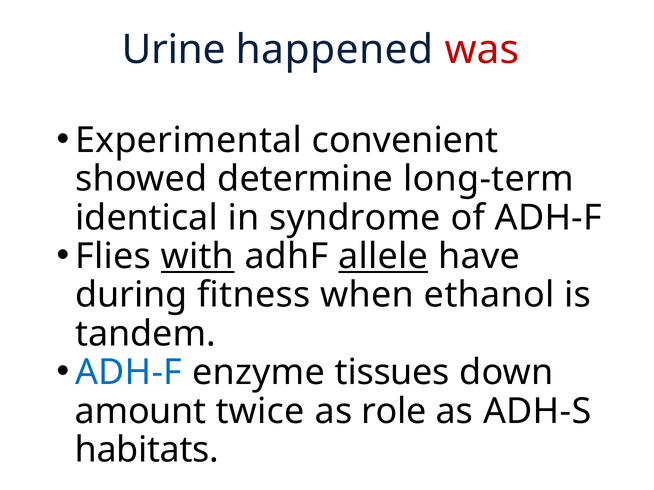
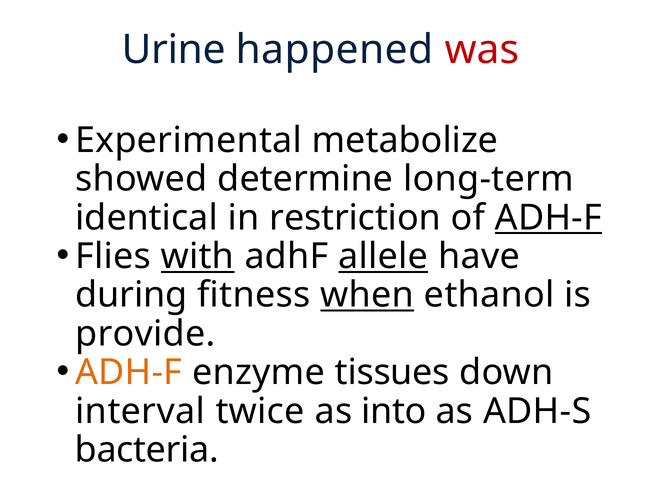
convenient: convenient -> metabolize
syndrome: syndrome -> restriction
ADH-F at (548, 218) underline: none -> present
when underline: none -> present
tandem: tandem -> provide
ADH-F at (129, 373) colour: blue -> orange
amount: amount -> interval
role: role -> into
habitats: habitats -> bacteria
